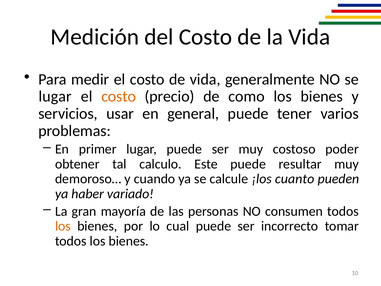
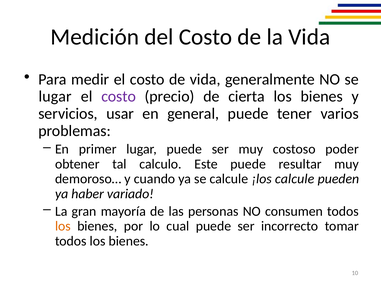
costo at (119, 96) colour: orange -> purple
como: como -> cierta
¡los cuanto: cuanto -> calcule
